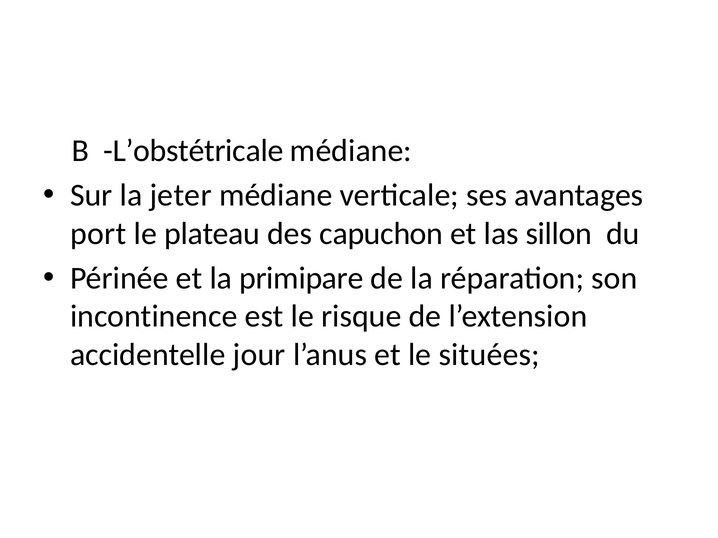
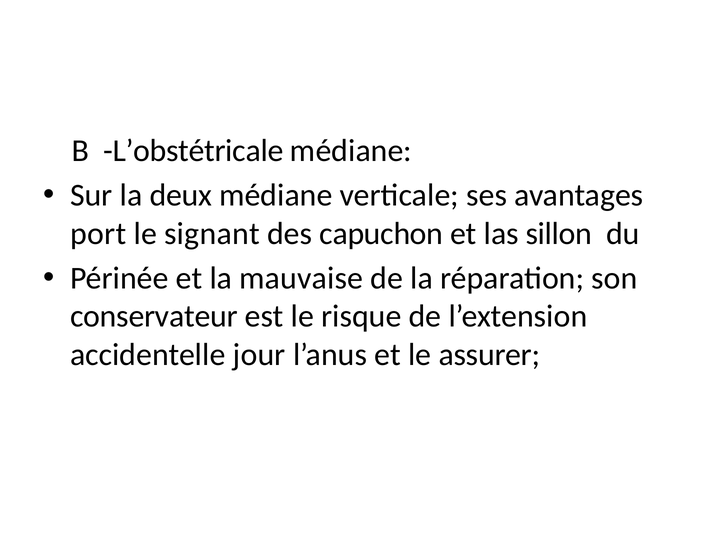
jeter: jeter -> deux
plateau: plateau -> signant
primipare: primipare -> mauvaise
incontinence: incontinence -> conservateur
situées: situées -> assurer
